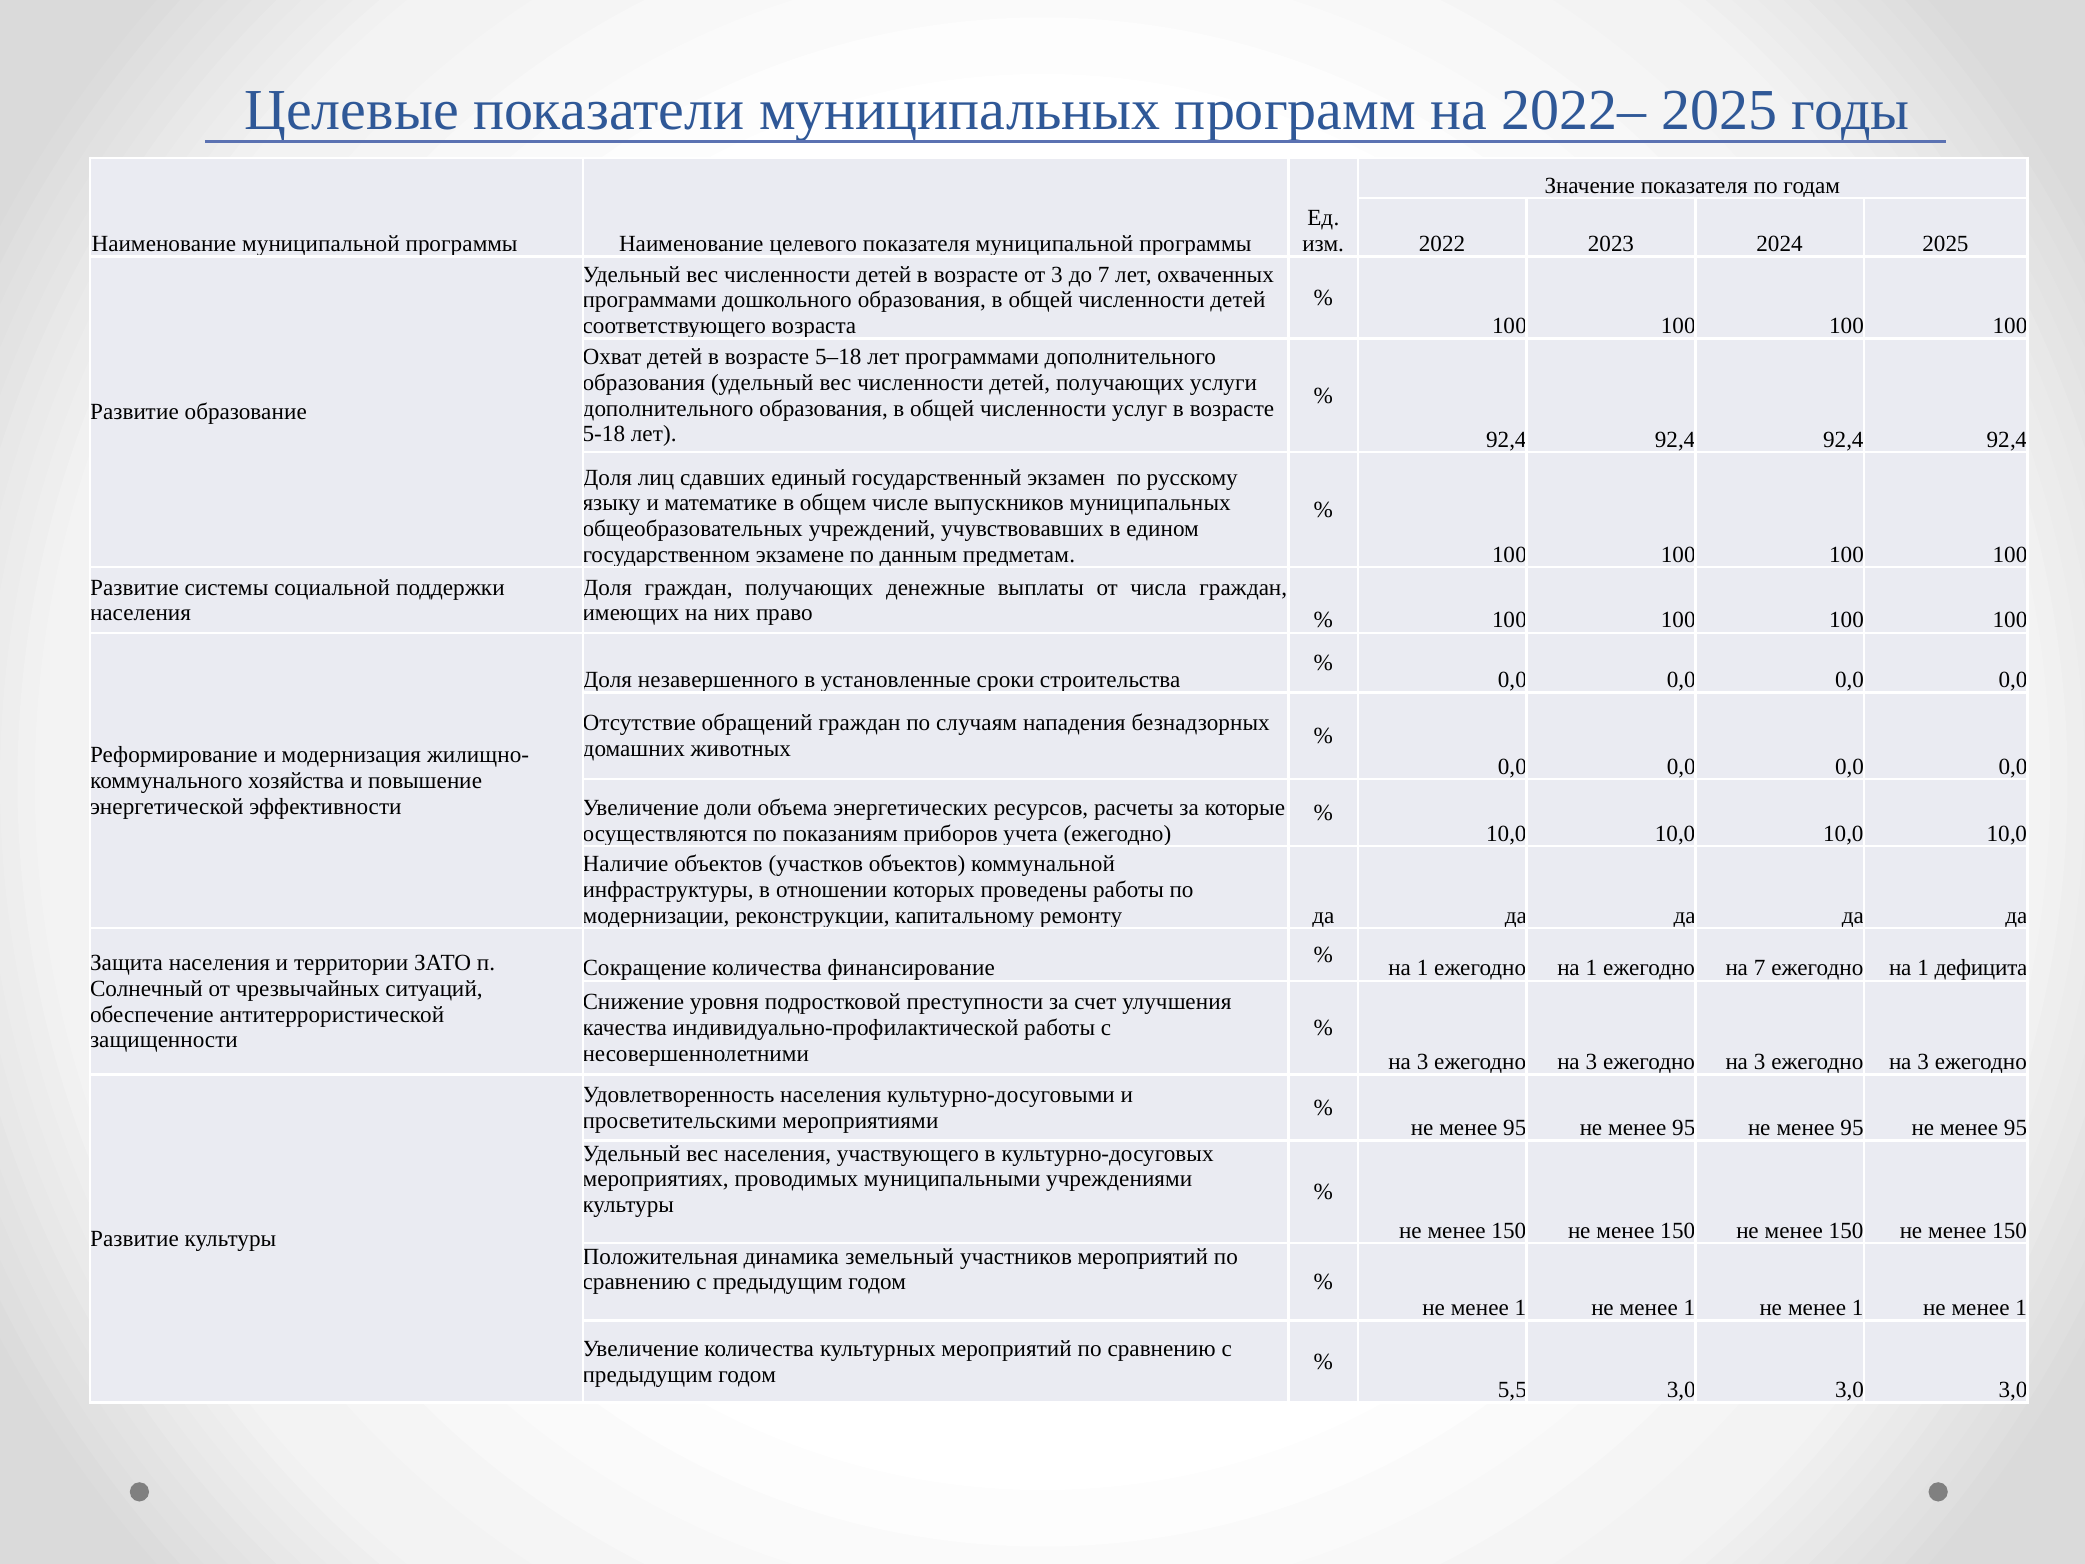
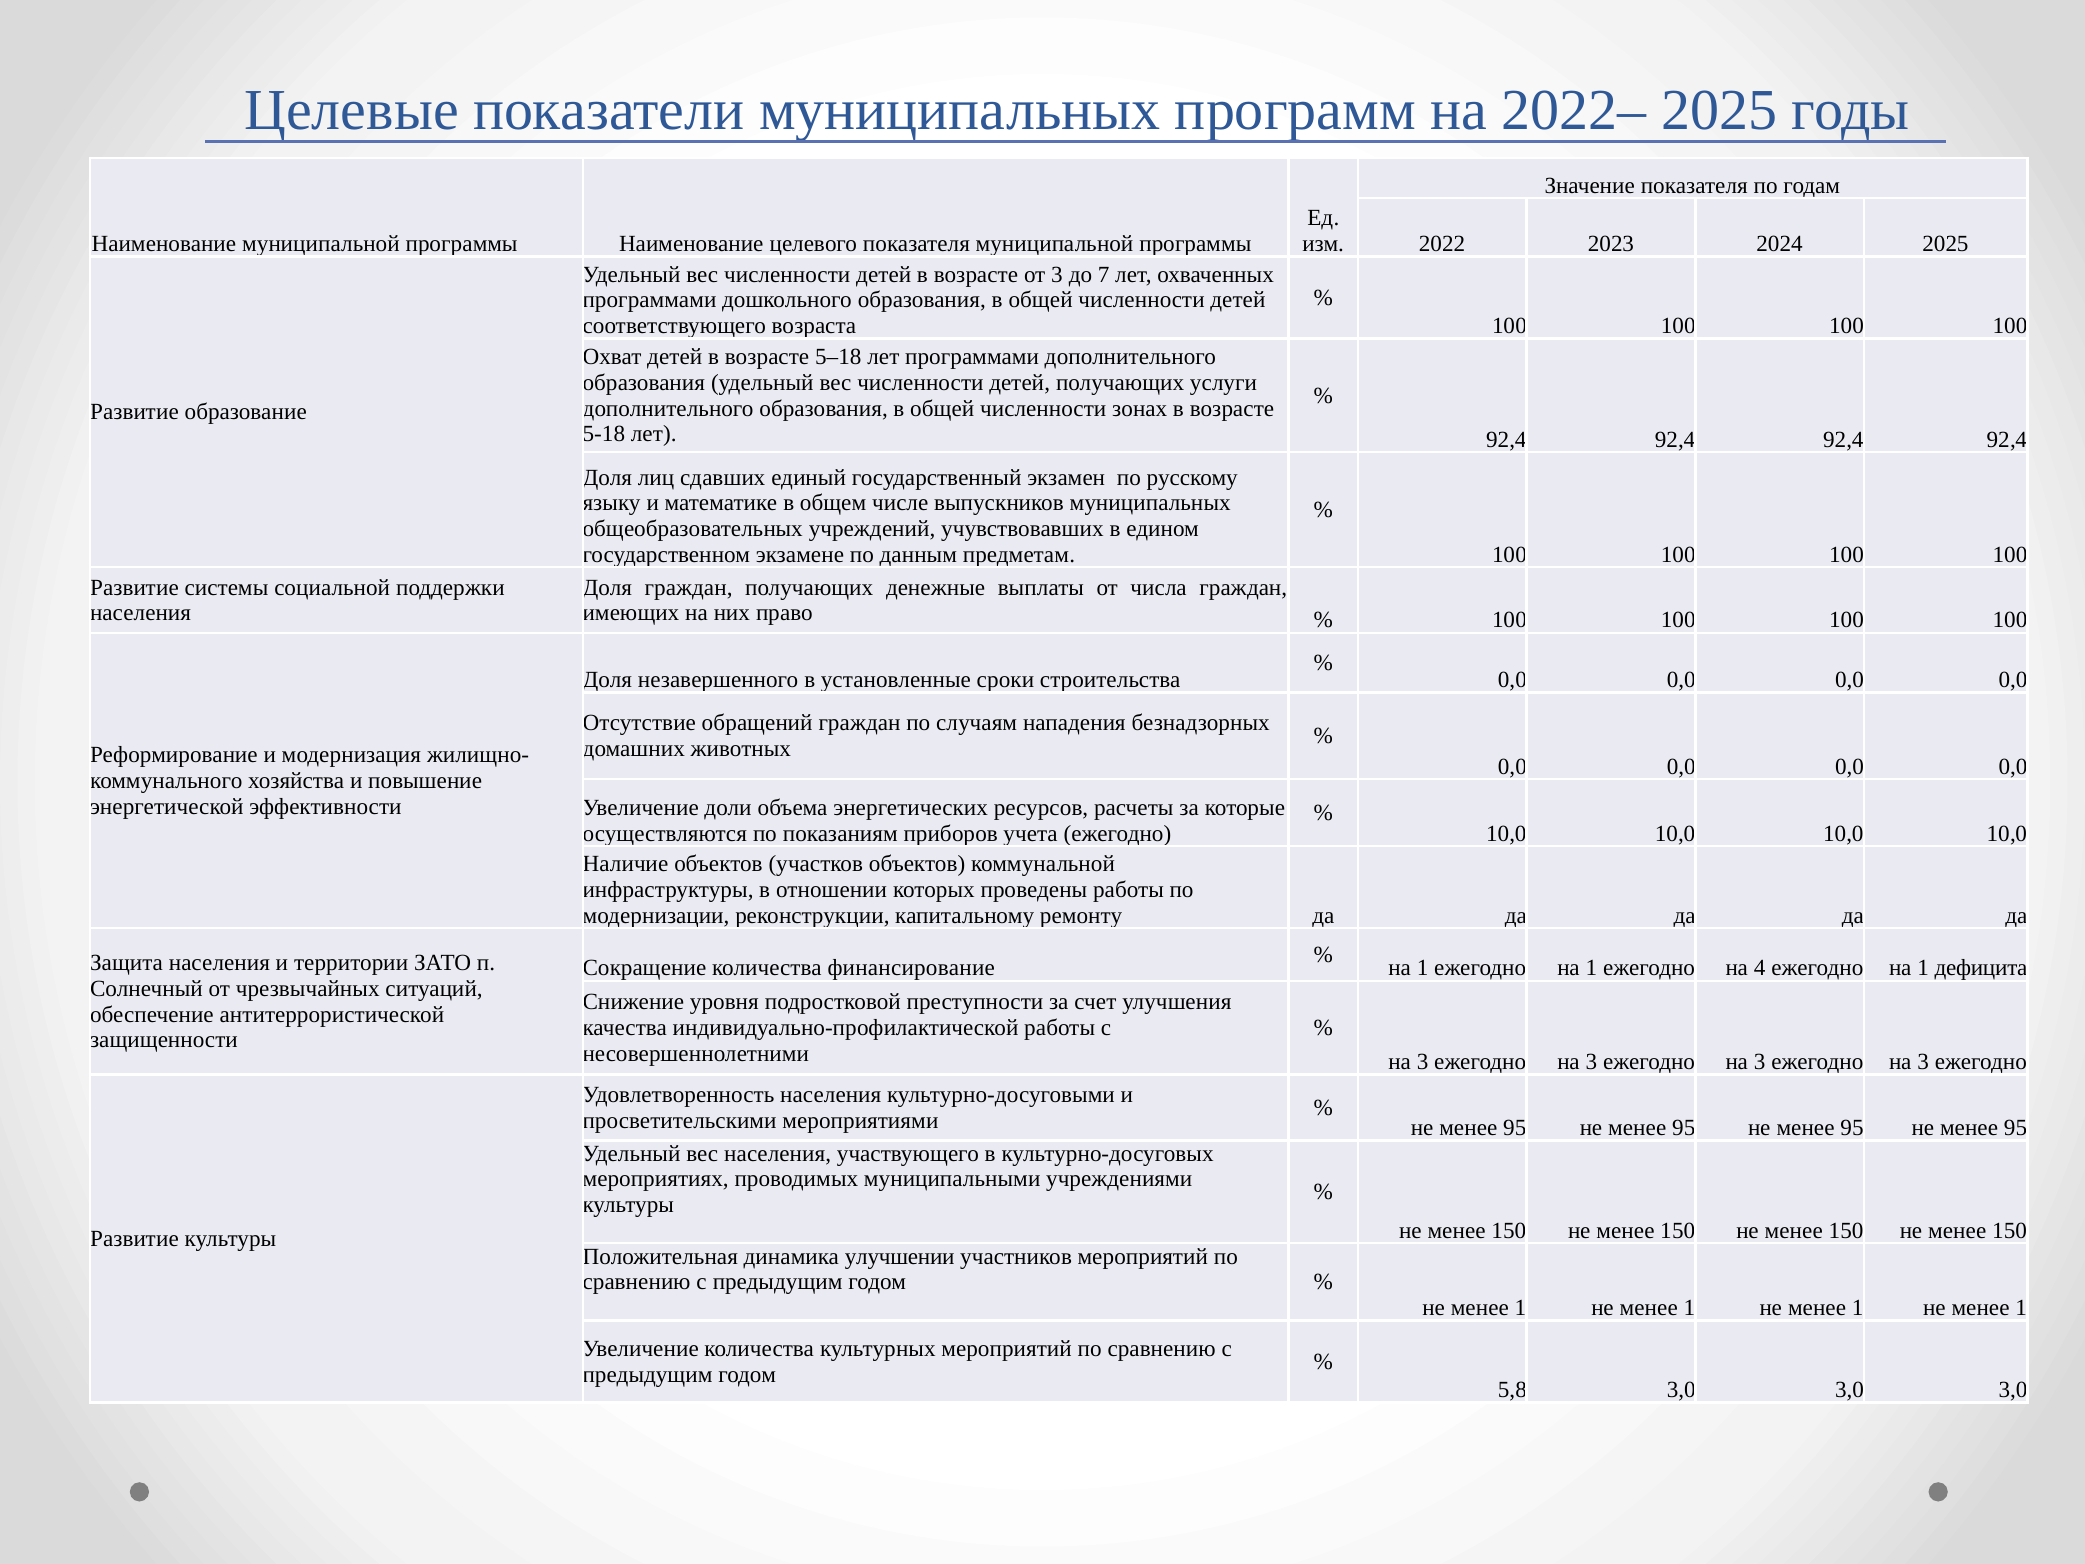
услуг: услуг -> зонах
на 7: 7 -> 4
земельный: земельный -> улучшении
5,5: 5,5 -> 5,8
